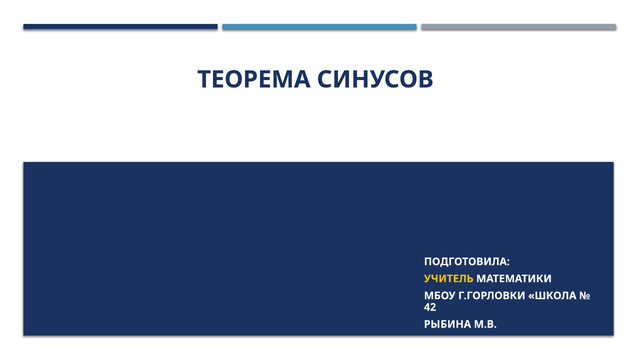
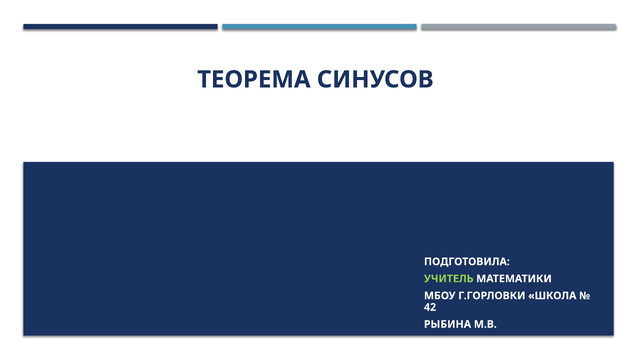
УЧИТЕЛЬ colour: yellow -> light green
